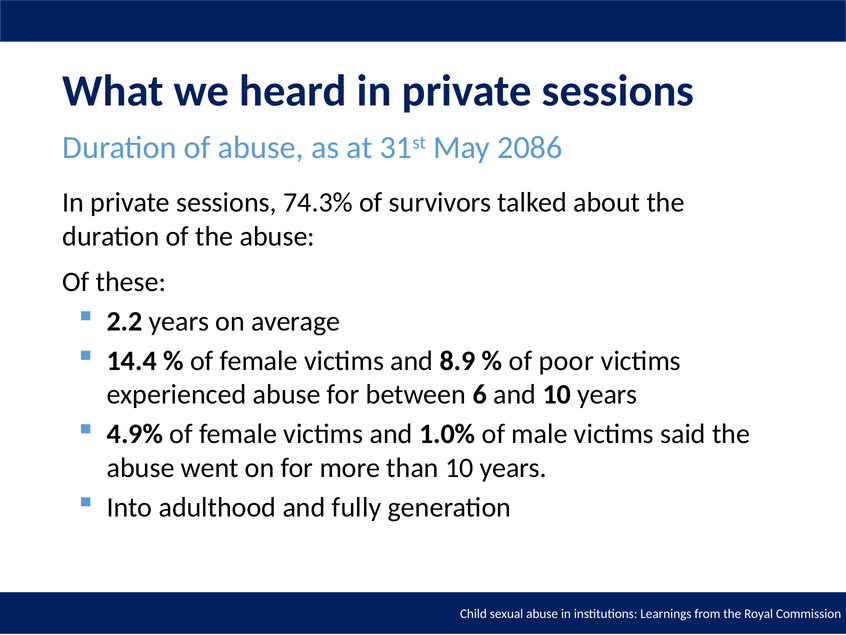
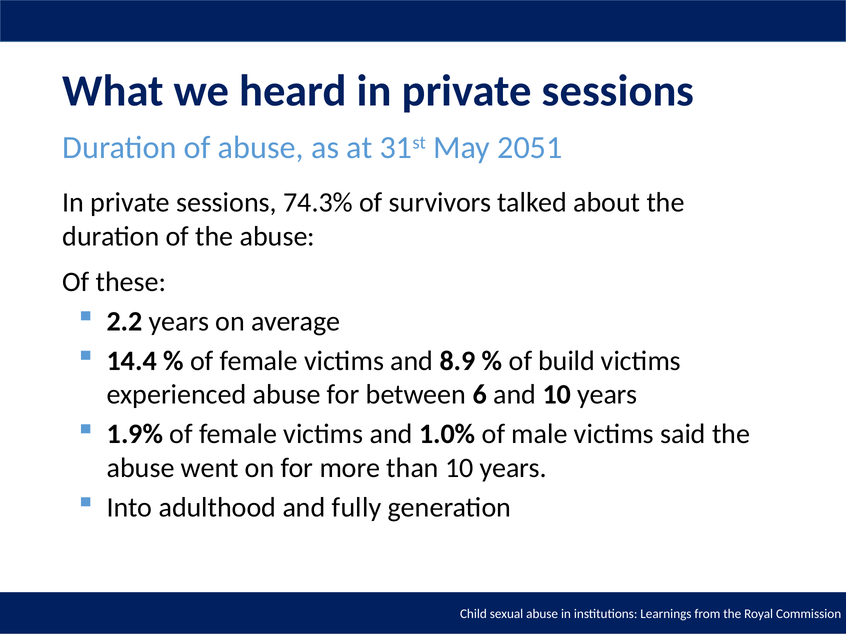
2086: 2086 -> 2051
poor: poor -> build
4.9%: 4.9% -> 1.9%
